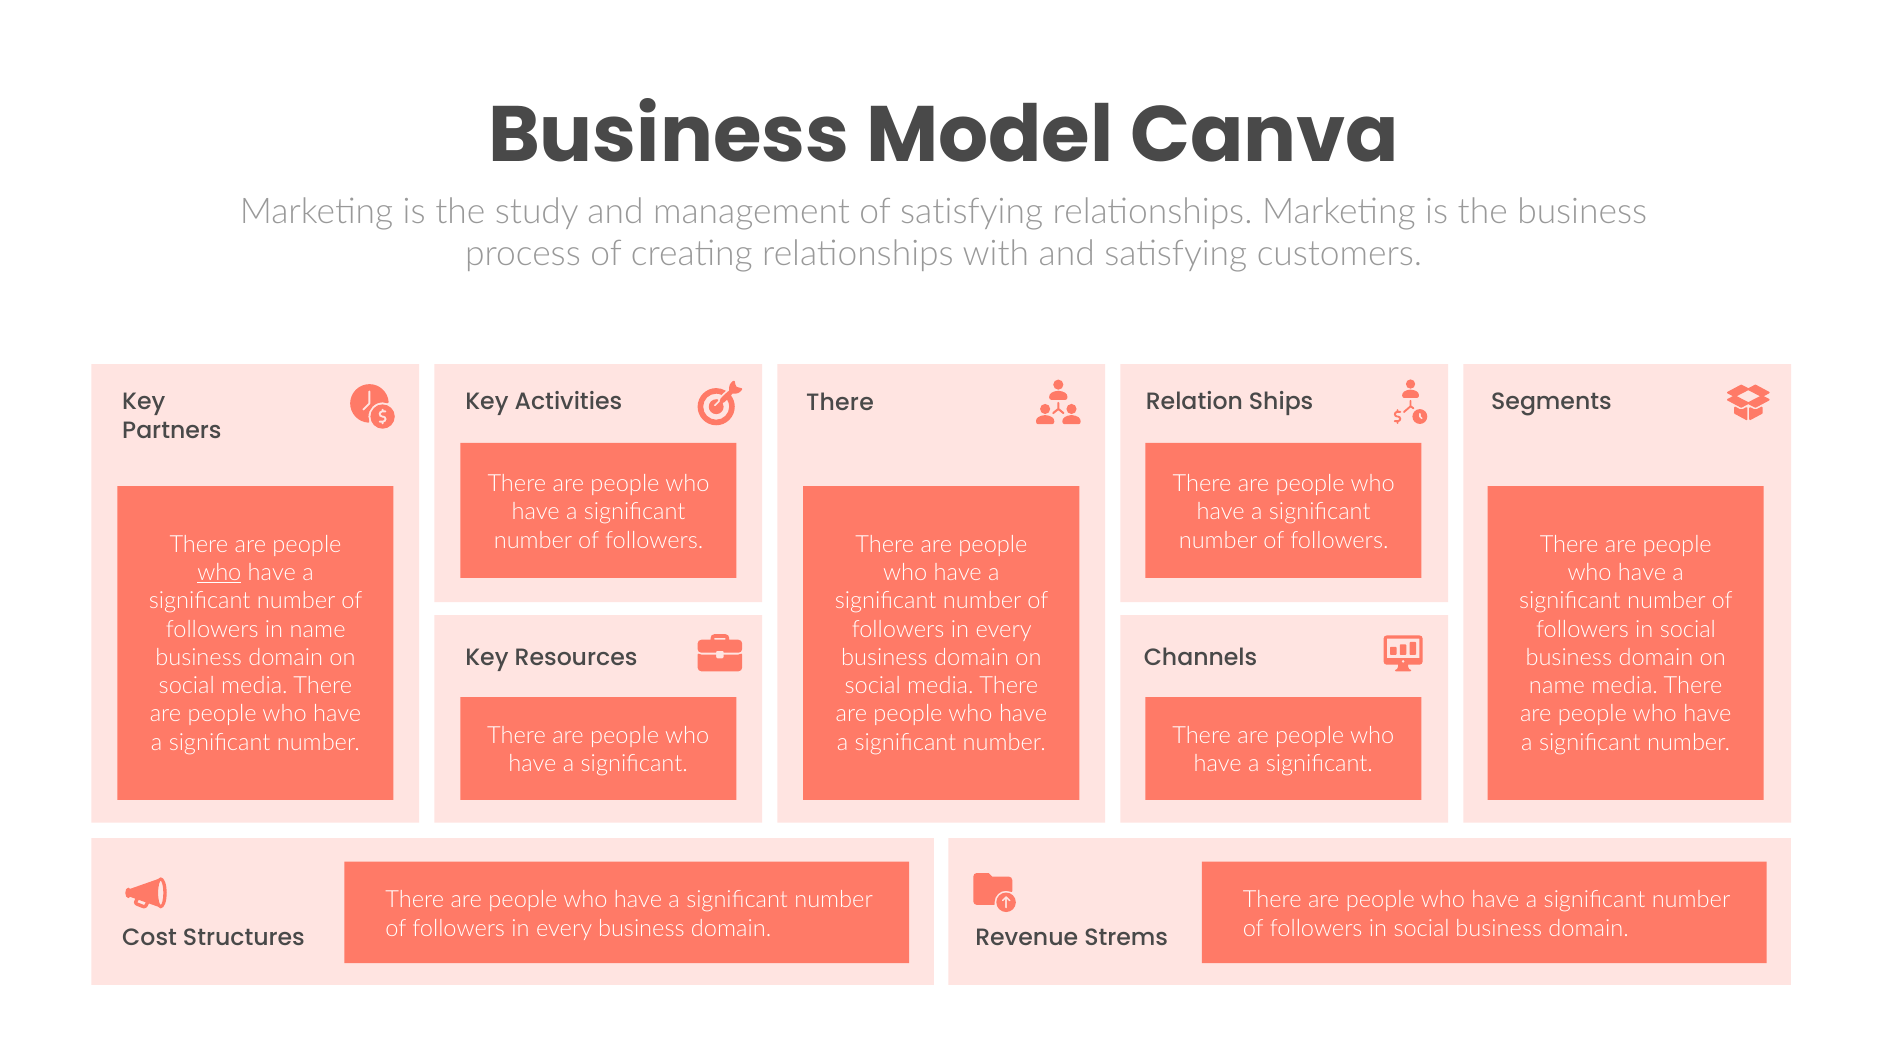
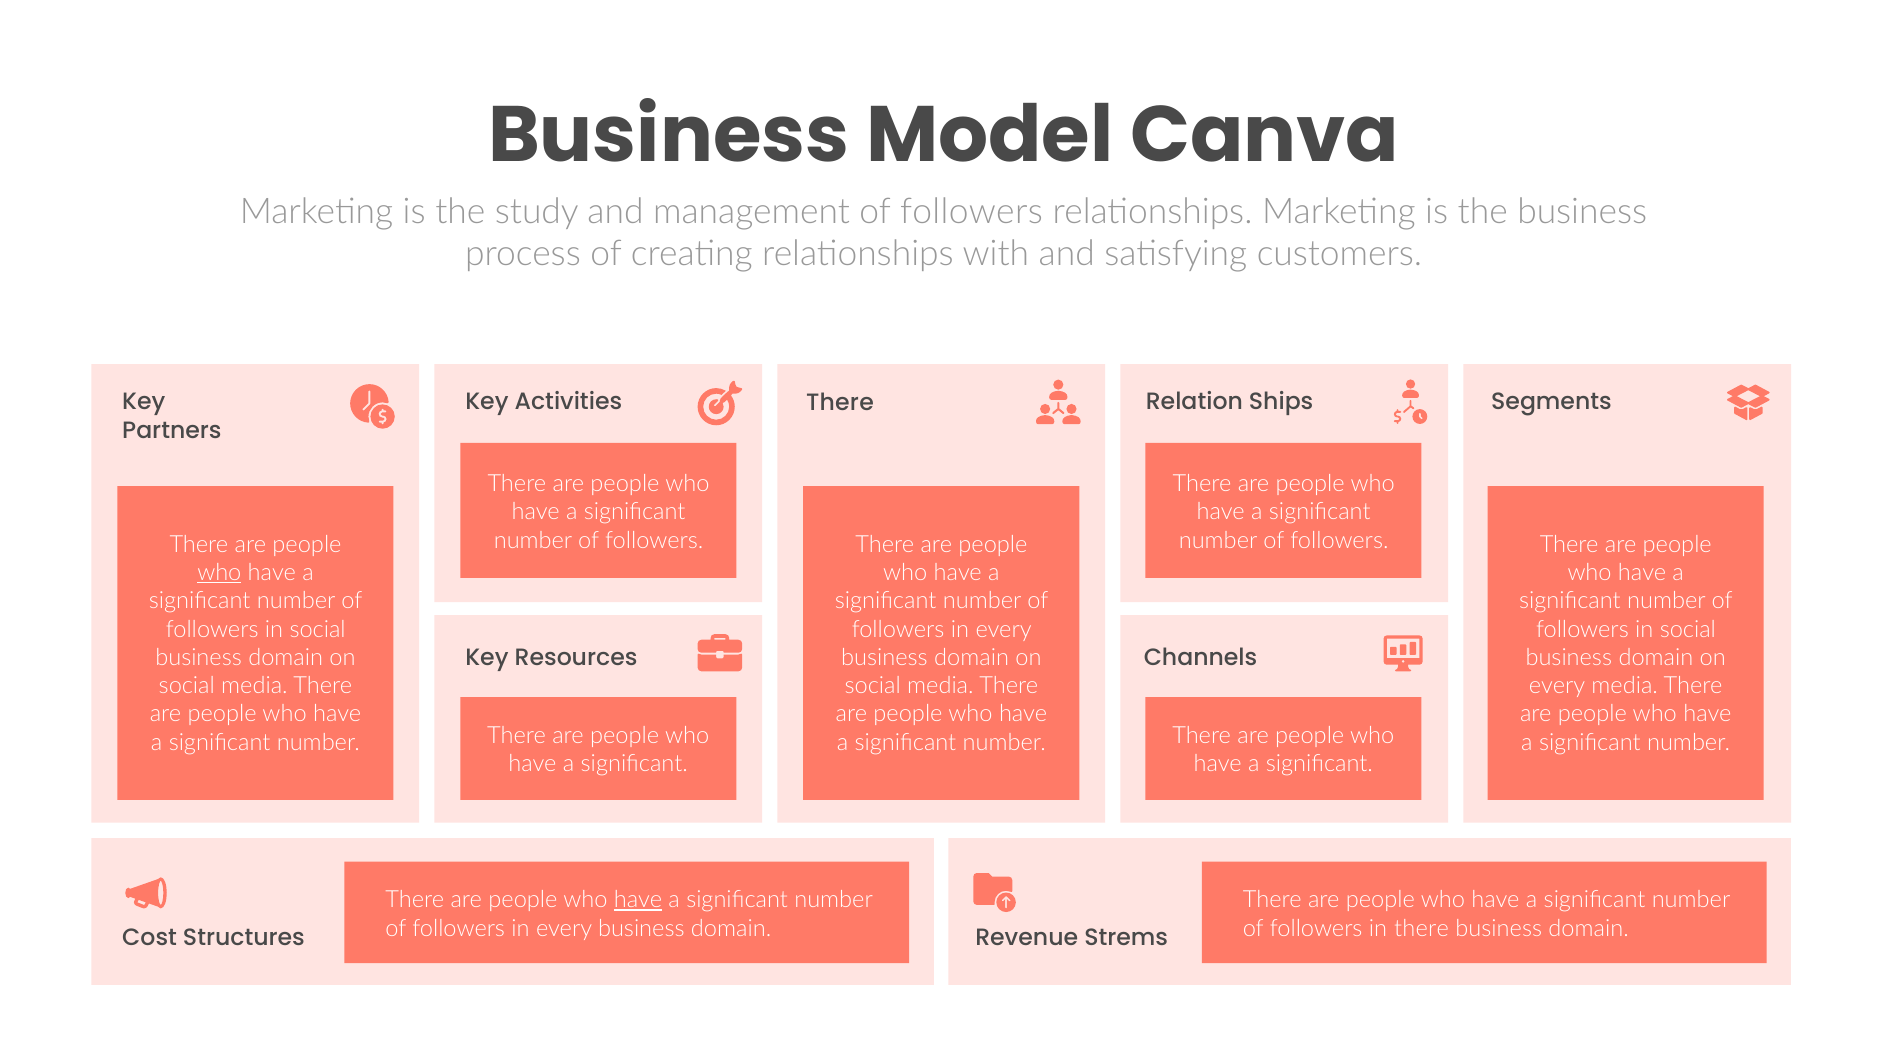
management of satisfying: satisfying -> followers
name at (318, 629): name -> social
name at (1557, 686): name -> every
have at (638, 900) underline: none -> present
social at (1422, 929): social -> there
